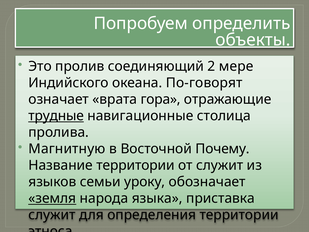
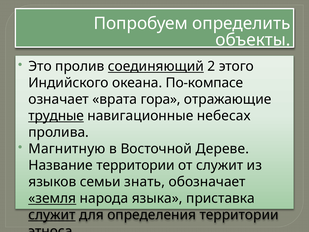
соединяющий underline: none -> present
мере: мере -> этого
По-говорят: По-говорят -> По-компасе
столица: столица -> небесах
Почему: Почему -> Дереве
уроку: уроку -> знать
служит at (52, 215) underline: none -> present
